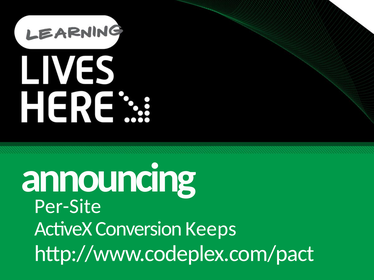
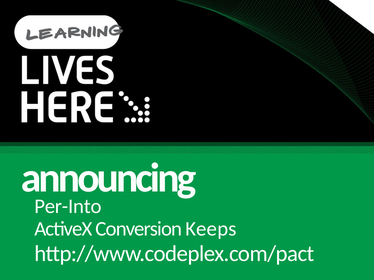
Per-Site: Per-Site -> Per-Into
